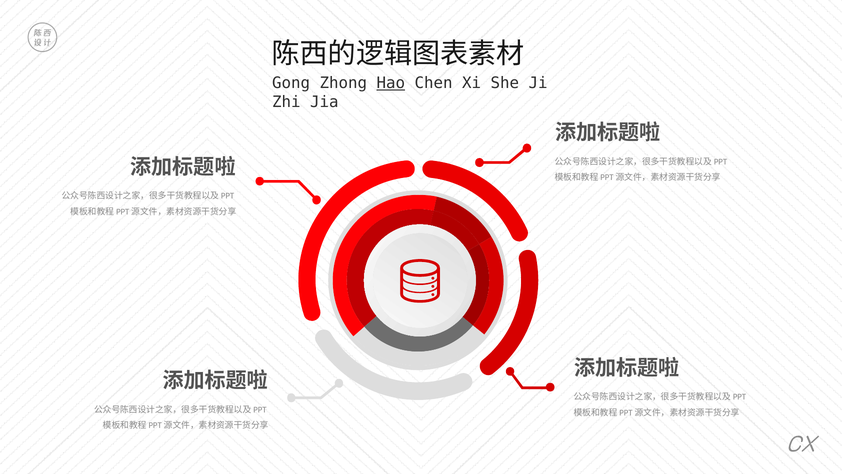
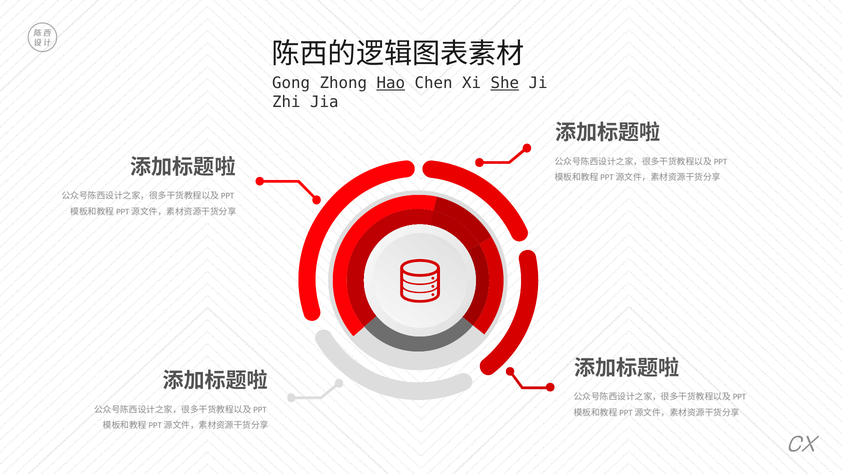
She underline: none -> present
